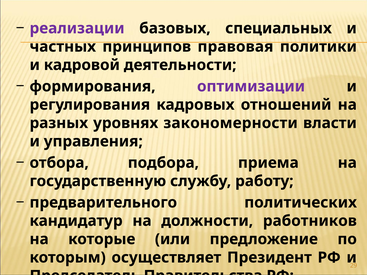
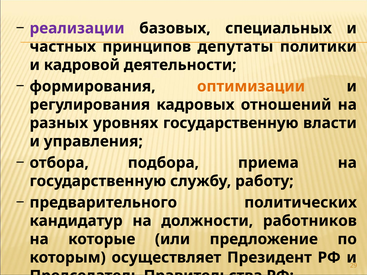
правовая: правовая -> депутаты
оптимизации colour: purple -> orange
уровнях закономерности: закономерности -> государственную
